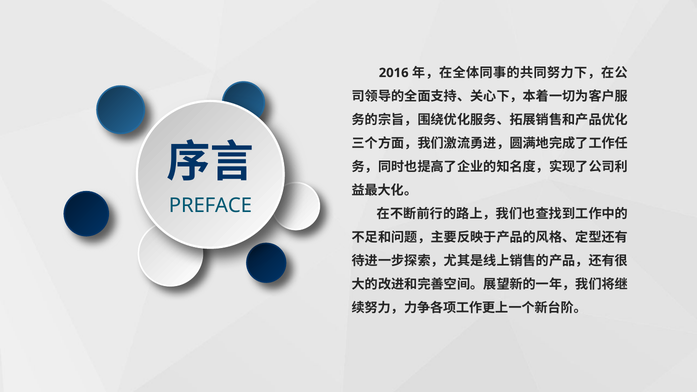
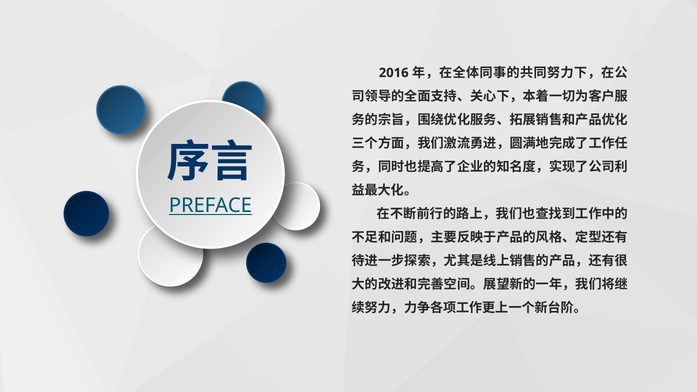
PREFACE underline: none -> present
